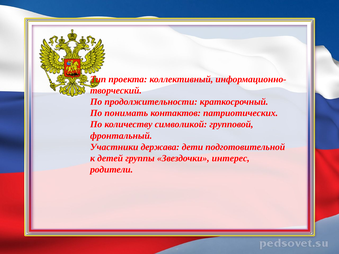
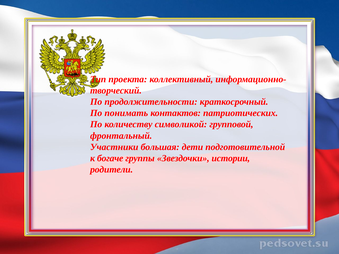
держава: держава -> большая
детей: детей -> богаче
интерес: интерес -> истории
